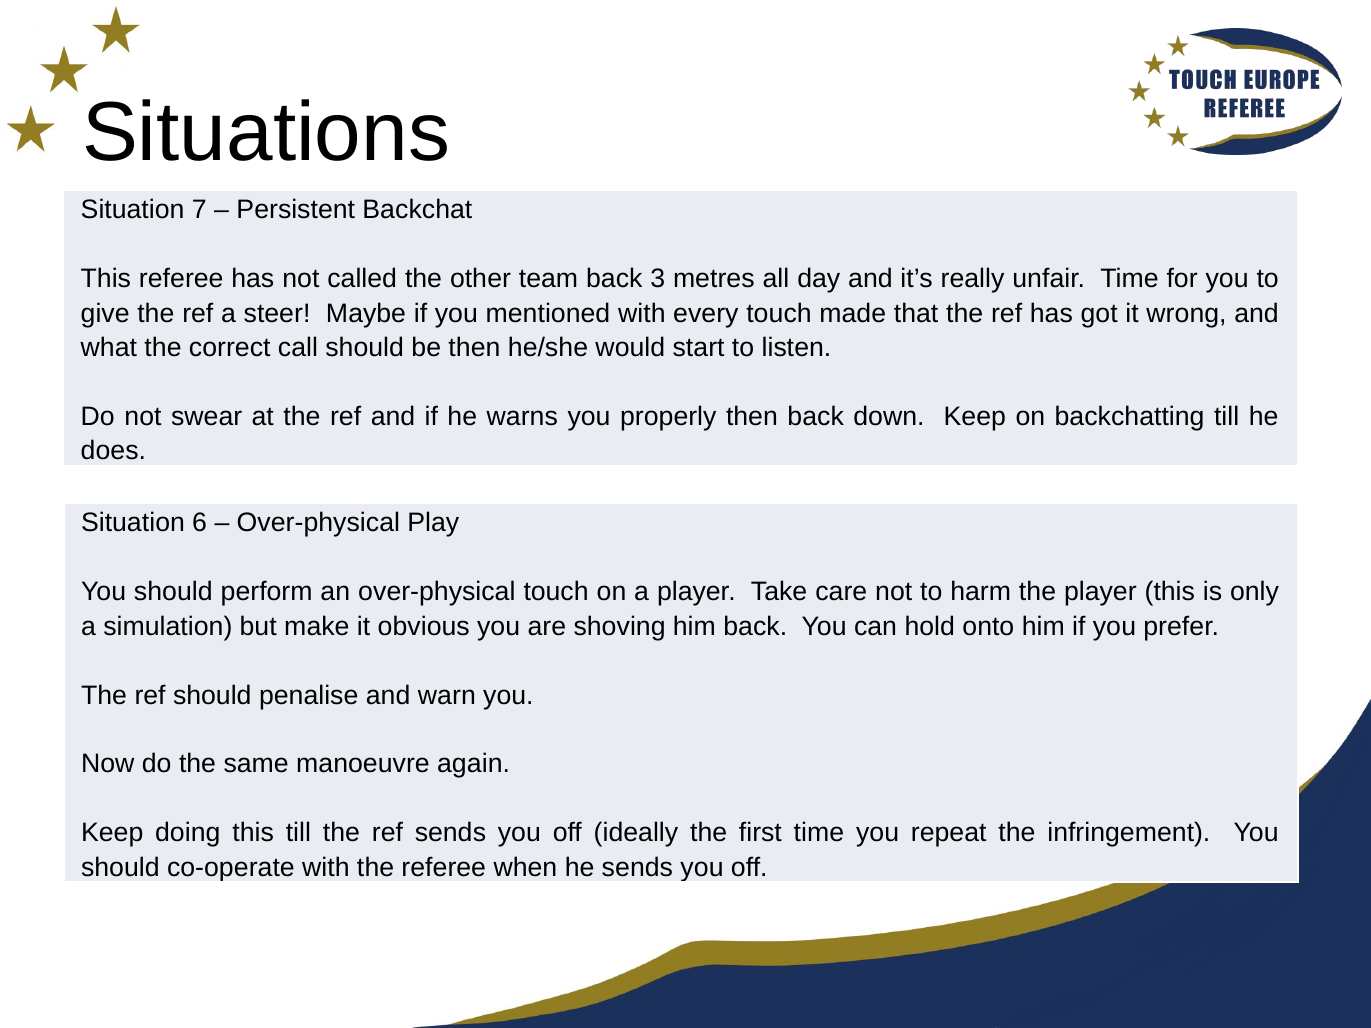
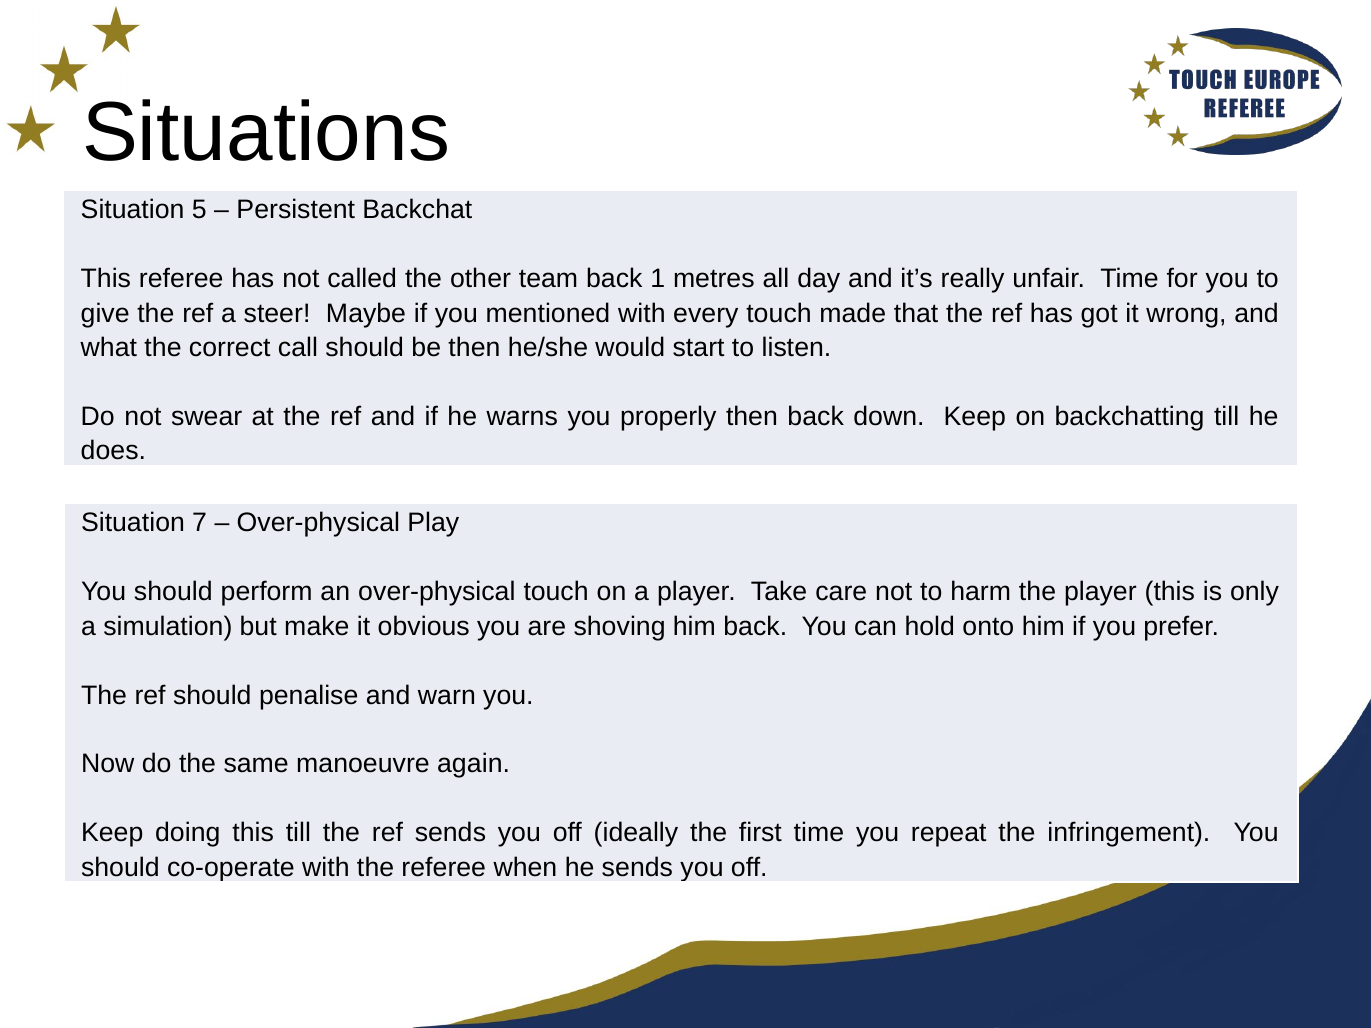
7: 7 -> 5
3: 3 -> 1
6: 6 -> 7
